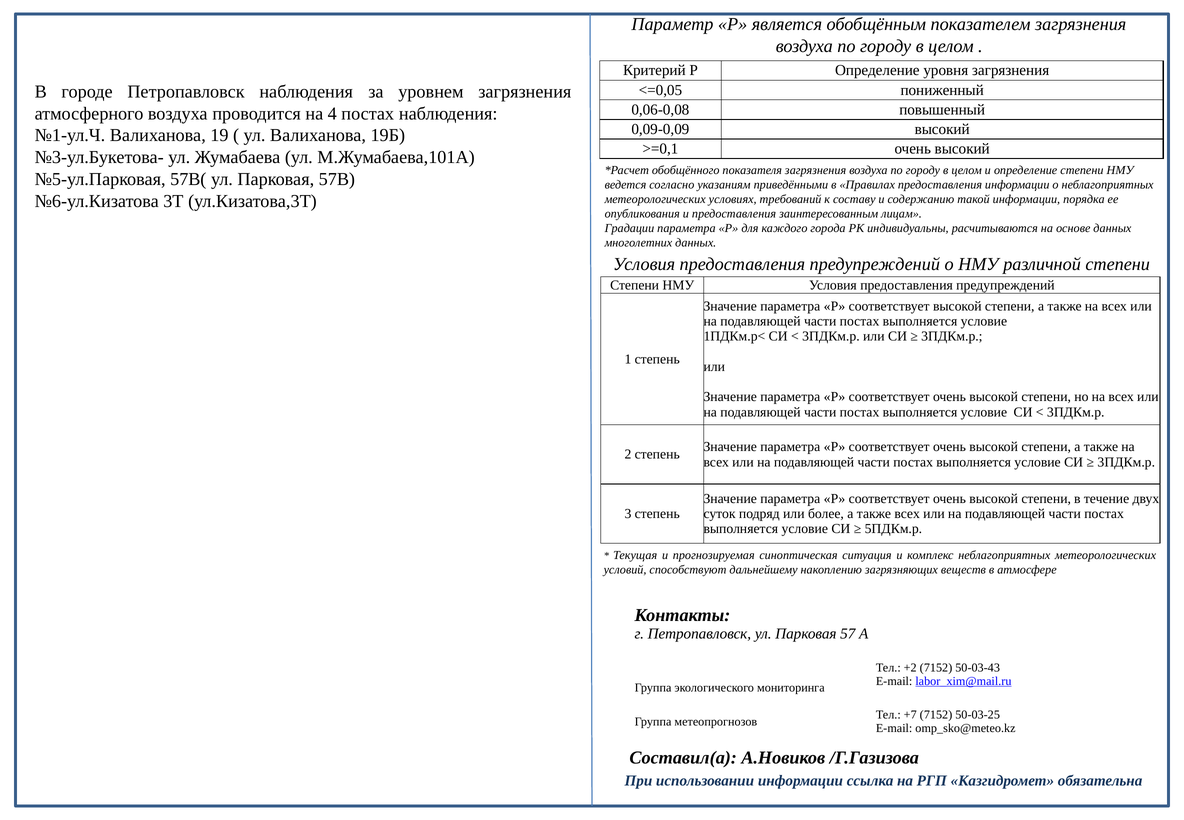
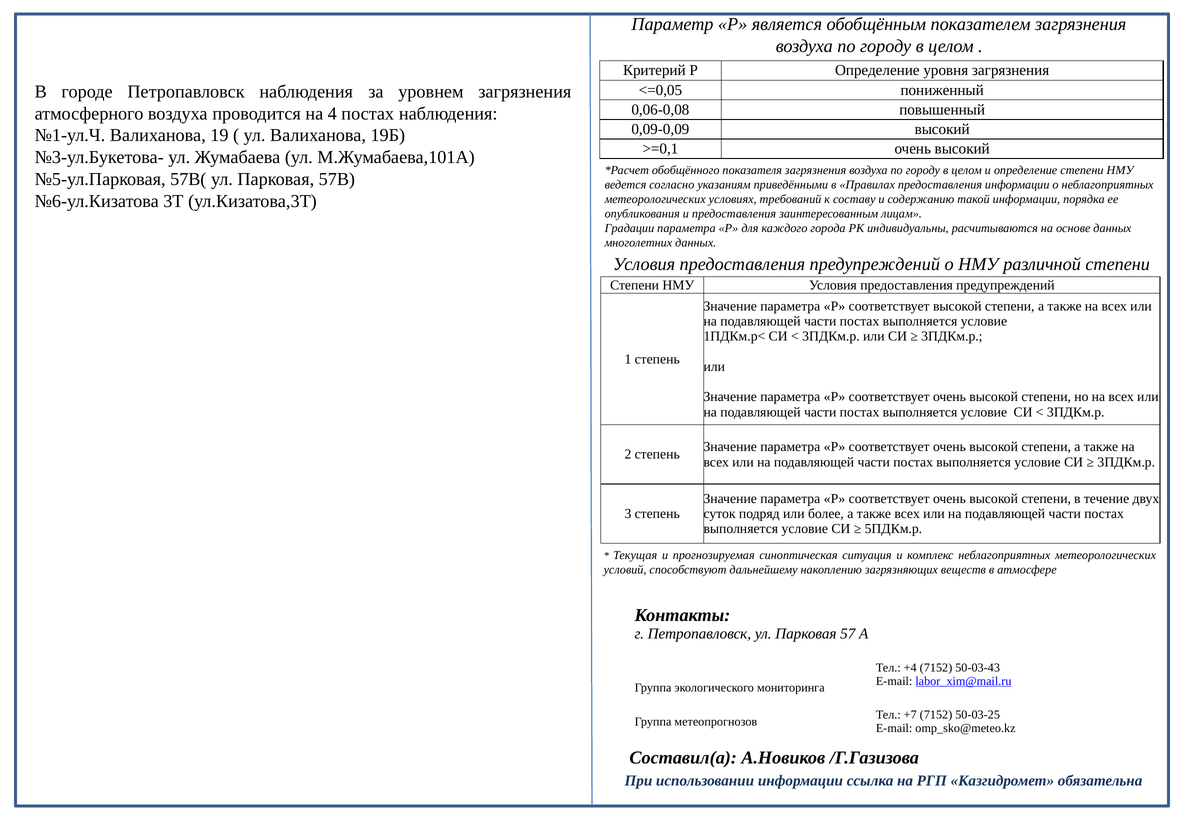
+2: +2 -> +4
